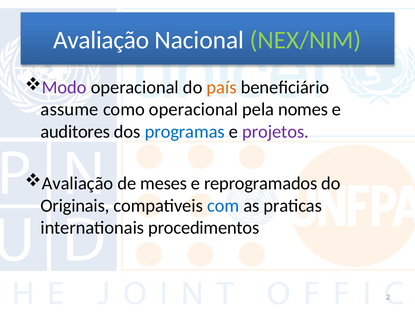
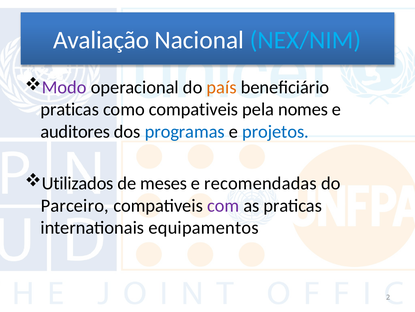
NEX/NIM colour: light green -> light blue
assume at (70, 109): assume -> praticas
como operacional: operacional -> compativeis
projetos colour: purple -> blue
Avaliação at (78, 183): Avaliação -> Utilizados
reprogramados: reprogramados -> recomendadas
Originais: Originais -> Parceiro
com colour: blue -> purple
procedimentos: procedimentos -> equipamentos
